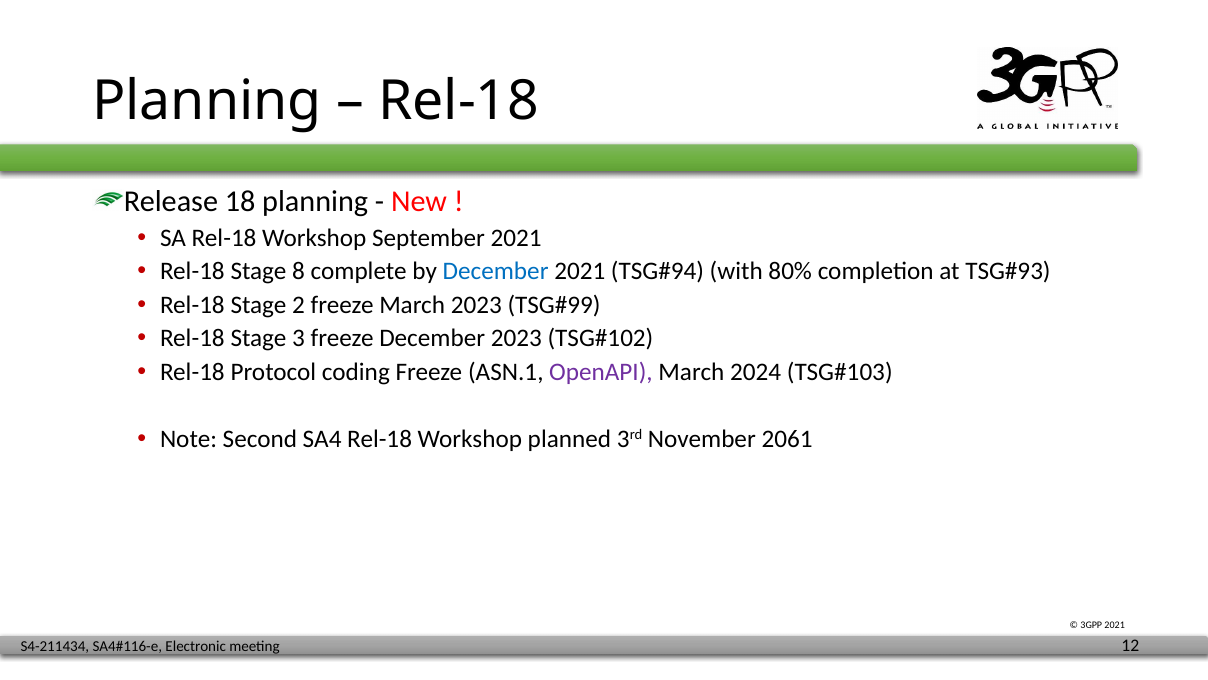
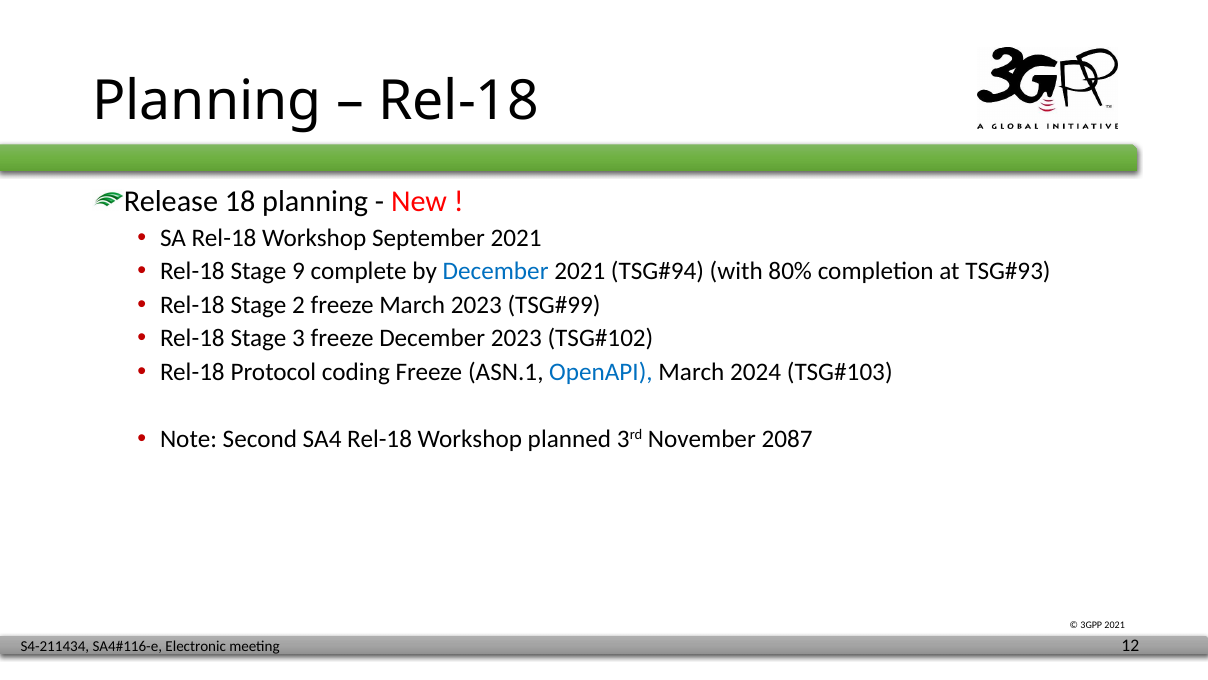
8: 8 -> 9
OpenAPI colour: purple -> blue
2061: 2061 -> 2087
